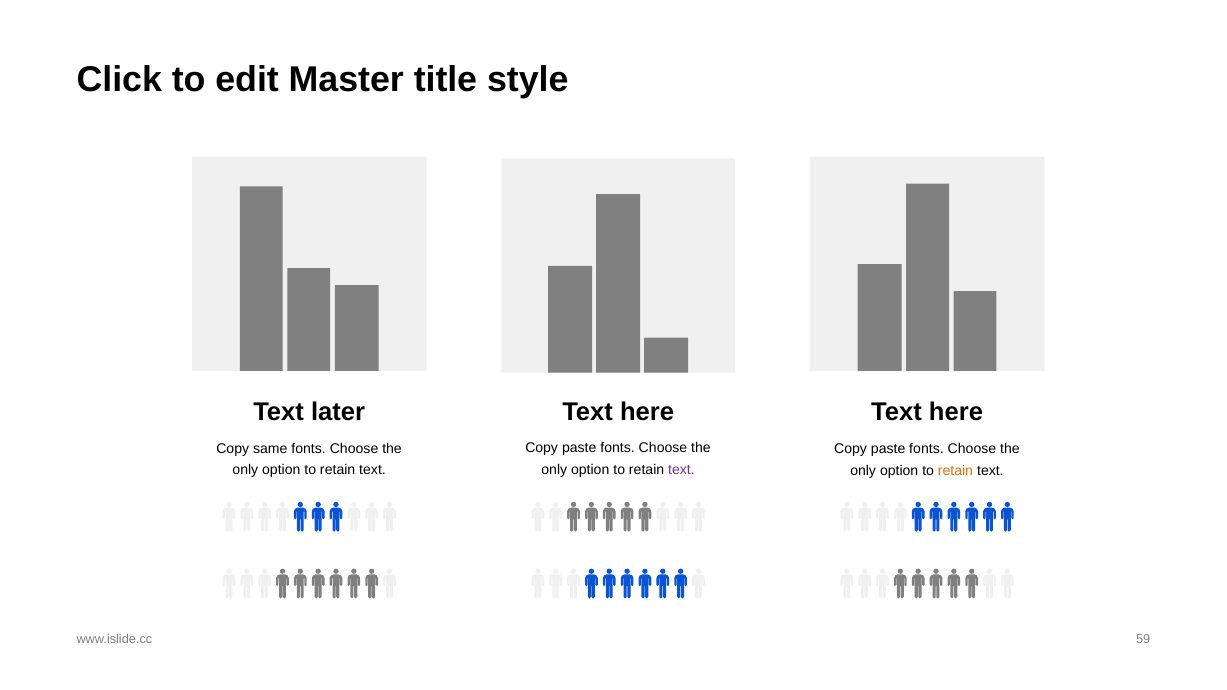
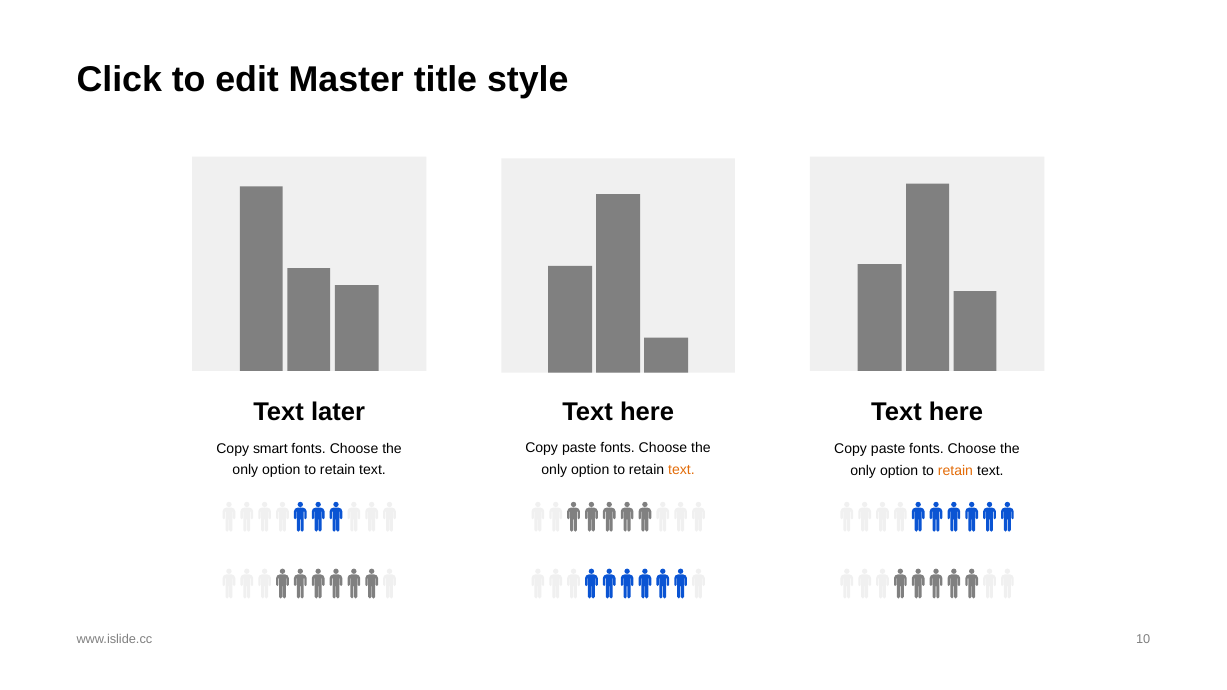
same: same -> smart
text at (681, 470) colour: purple -> orange
59: 59 -> 10
